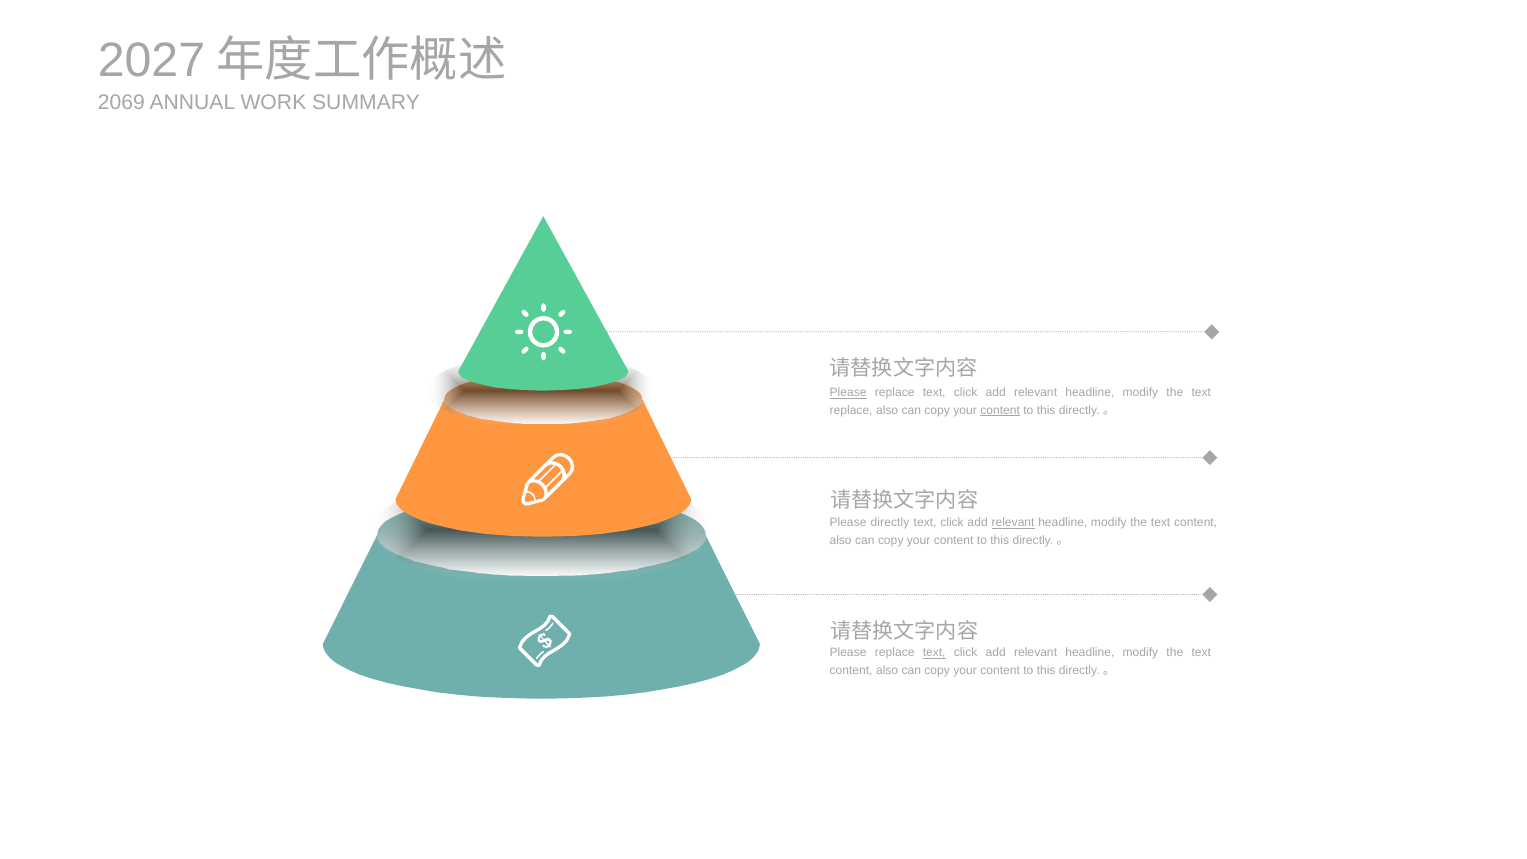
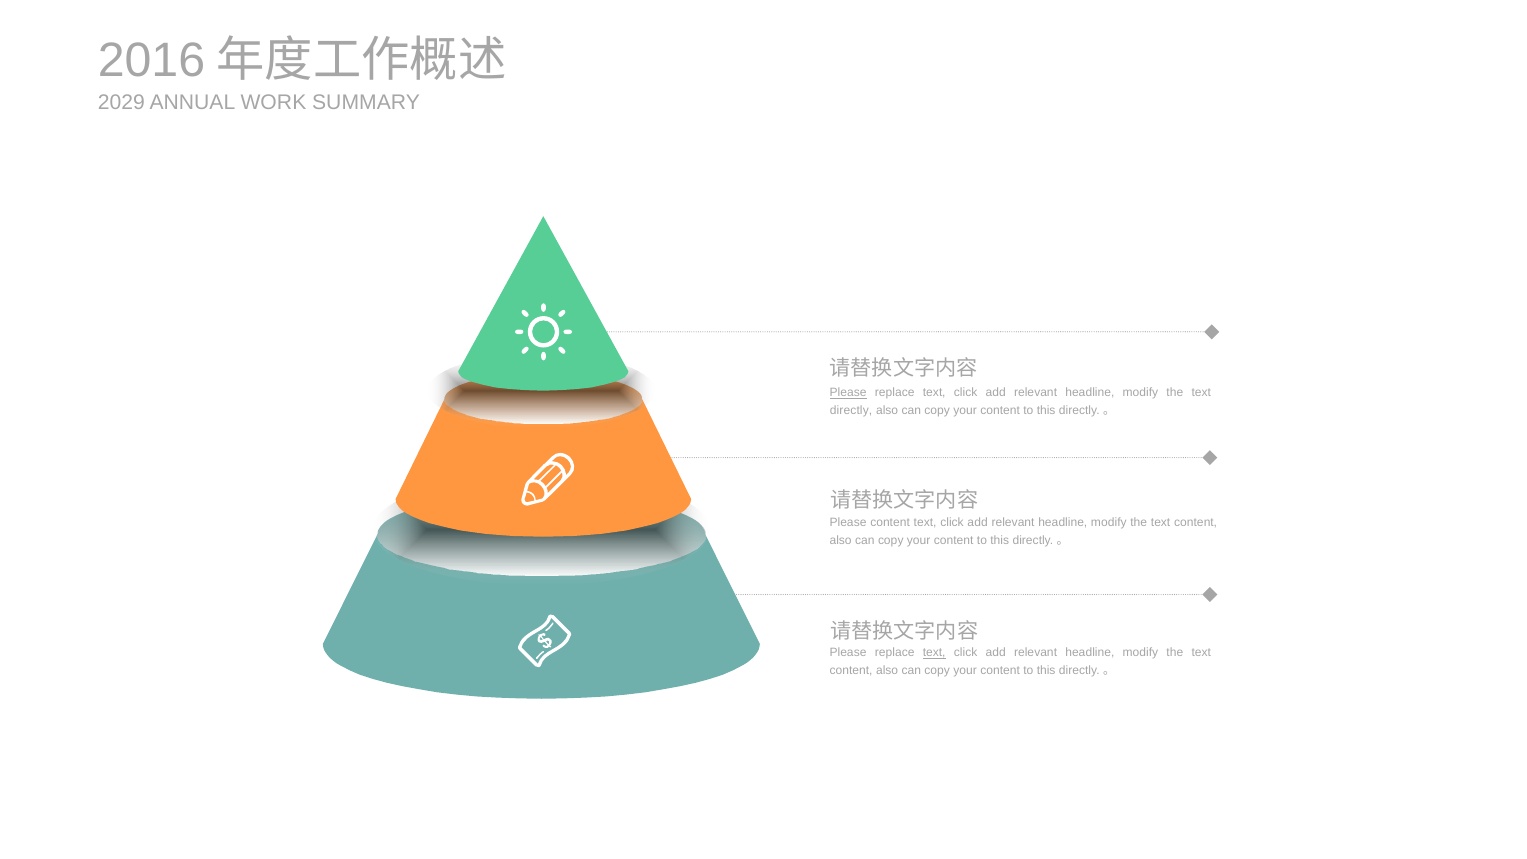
2027: 2027 -> 2016
2069: 2069 -> 2029
replace at (851, 410): replace -> directly
content at (1000, 410) underline: present -> none
Please directly: directly -> content
relevant at (1013, 523) underline: present -> none
